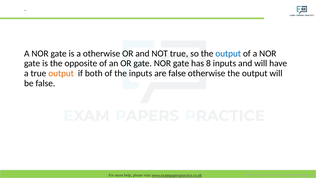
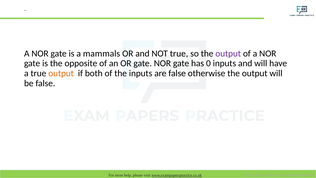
a otherwise: otherwise -> mammals
output at (228, 53) colour: blue -> purple
8: 8 -> 0
